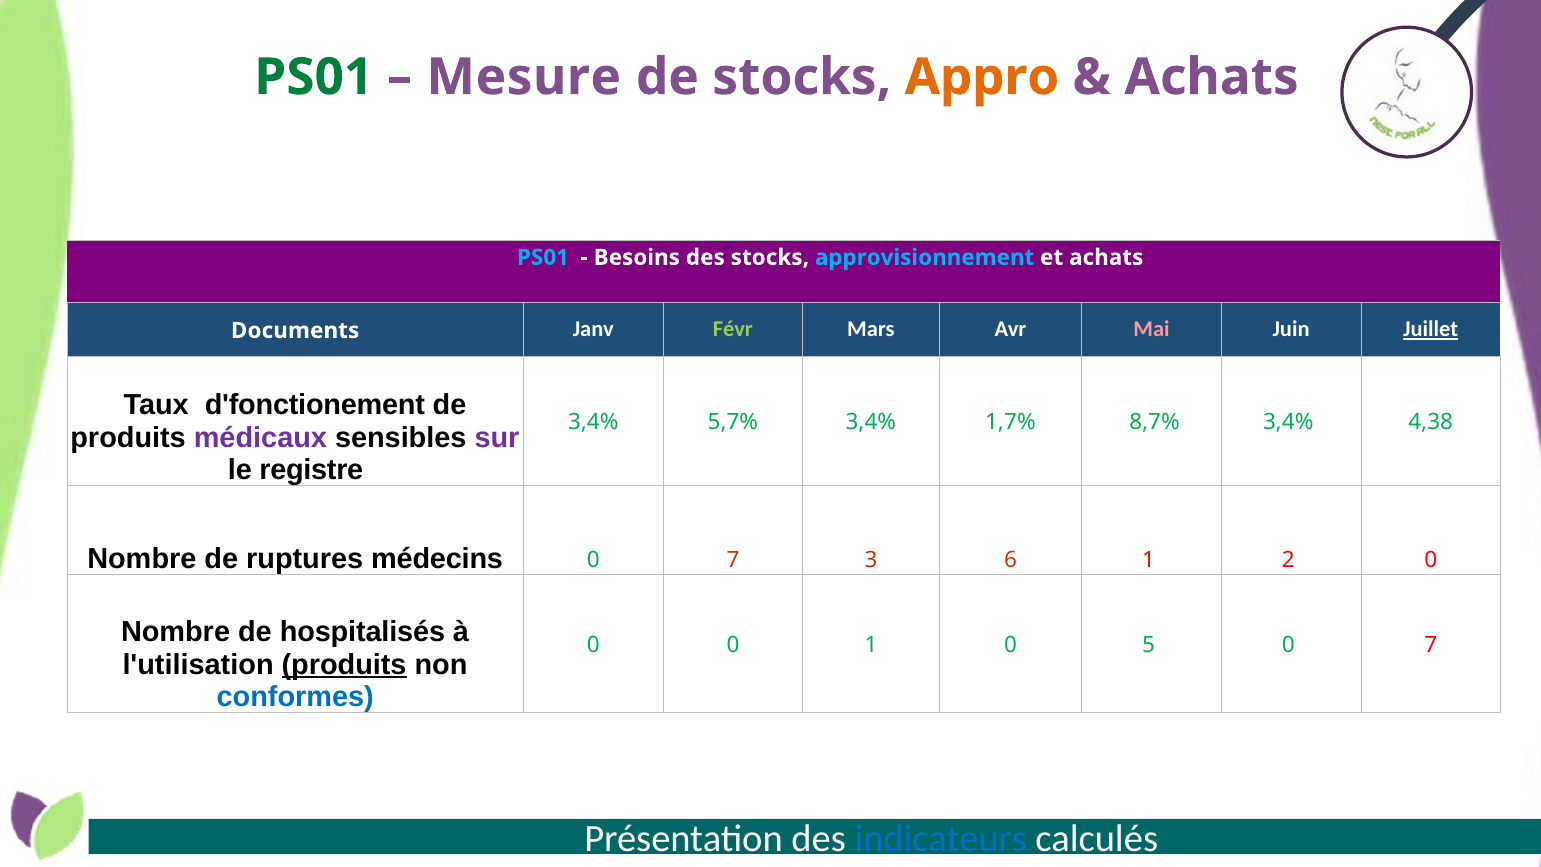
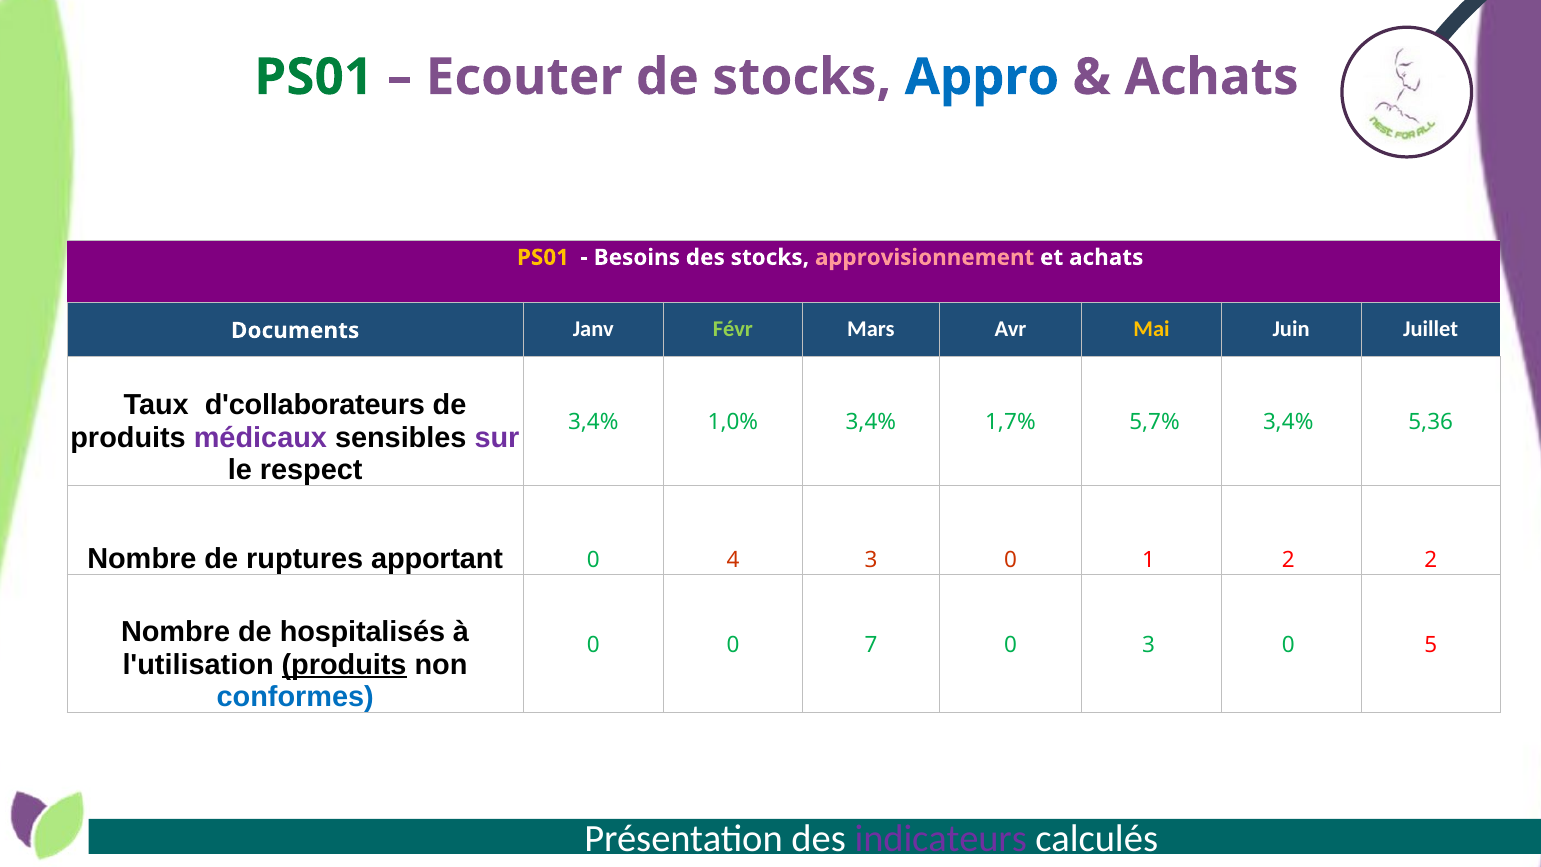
Mesure: Mesure -> Ecouter
Appro colour: orange -> blue
PS01 at (543, 257) colour: light blue -> yellow
approvisionnement colour: light blue -> pink
Mai colour: pink -> yellow
Juillet underline: present -> none
d'fonctionement: d'fonctionement -> d'collaborateurs
5,7%: 5,7% -> 1,0%
8,7%: 8,7% -> 5,7%
4,38: 4,38 -> 5,36
registre: registre -> respect
médecins: médecins -> apportant
7 at (733, 560): 7 -> 4
6 at (1011, 560): 6 -> 0
2 0: 0 -> 2
0 1: 1 -> 7
0 5: 5 -> 3
7 at (1431, 645): 7 -> 5
indicateurs colour: blue -> purple
